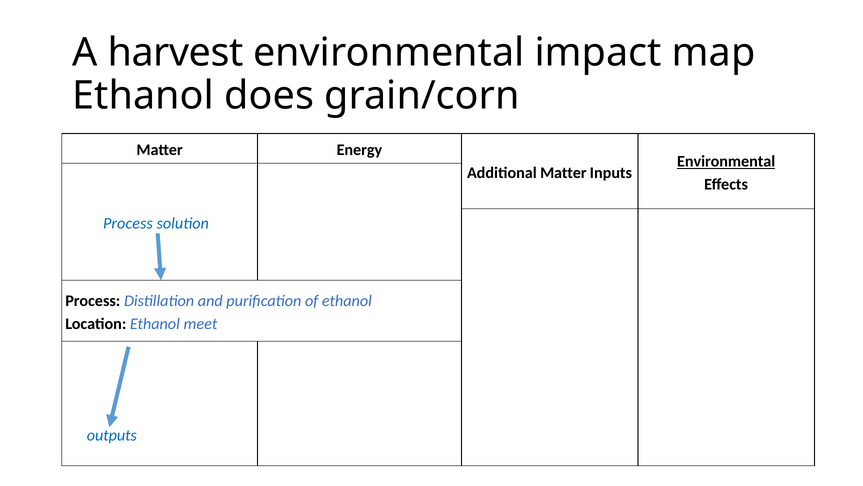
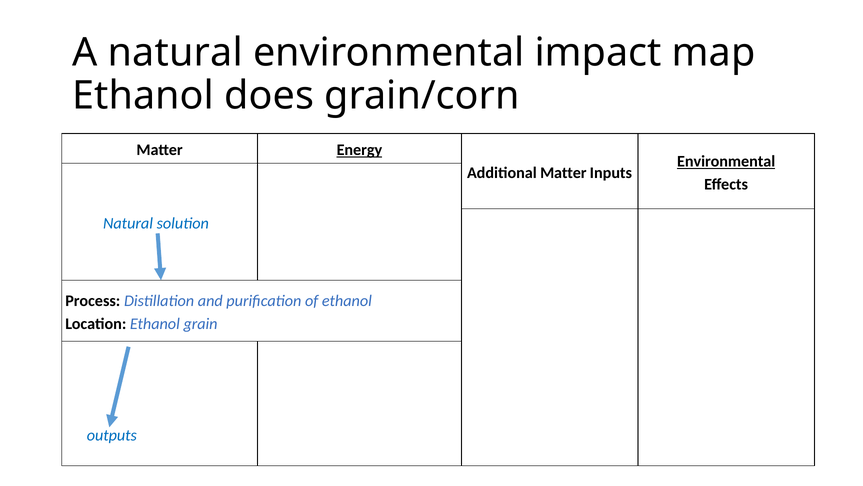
A harvest: harvest -> natural
Energy underline: none -> present
Process at (128, 223): Process -> Natural
meet: meet -> grain
